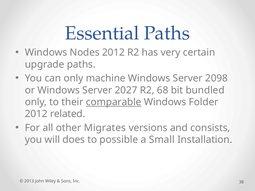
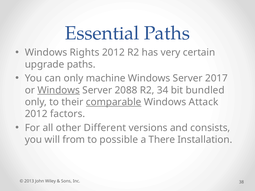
Nodes: Nodes -> Rights
2098: 2098 -> 2017
Windows at (59, 90) underline: none -> present
2027: 2027 -> 2088
68: 68 -> 34
Folder: Folder -> Attack
related: related -> factors
Migrates: Migrates -> Different
does: does -> from
Small: Small -> There
